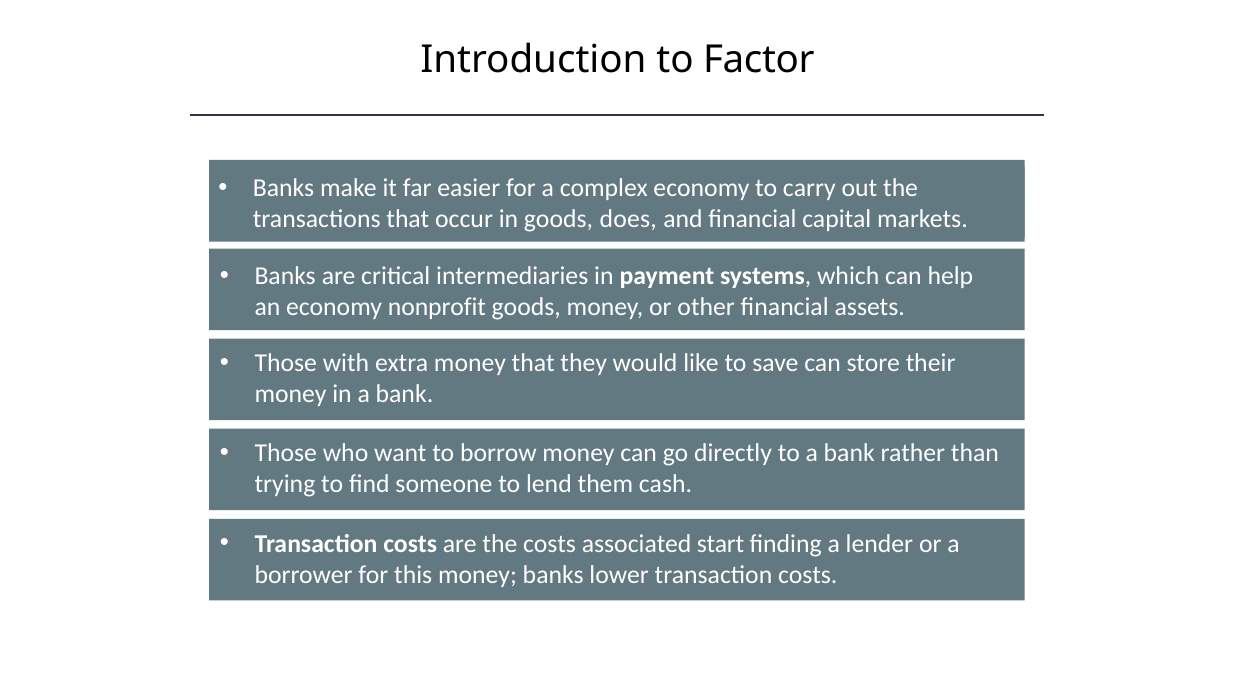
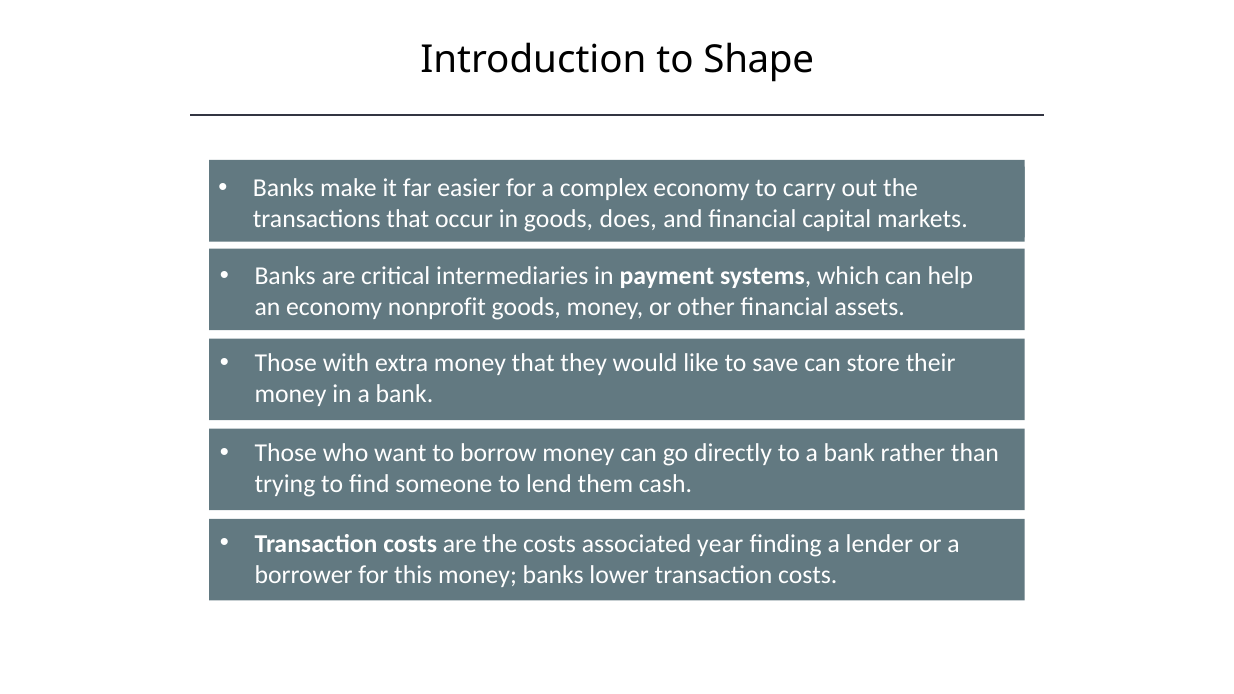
Factor: Factor -> Shape
start: start -> year
